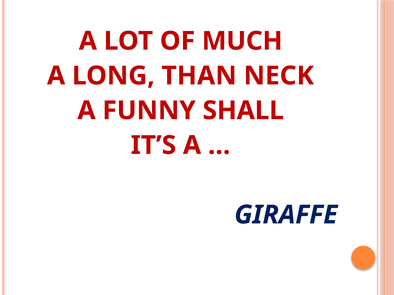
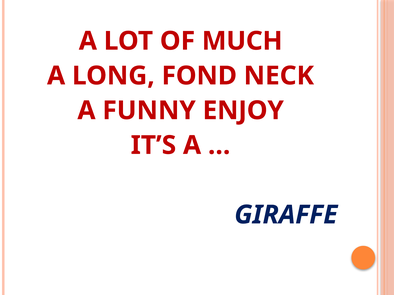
THAN: THAN -> FOND
SHALL: SHALL -> ENJOY
